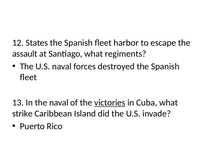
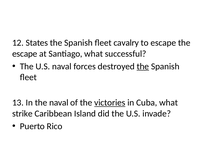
harbor: harbor -> cavalry
assault at (25, 54): assault -> escape
regiments: regiments -> successful
the at (143, 66) underline: none -> present
